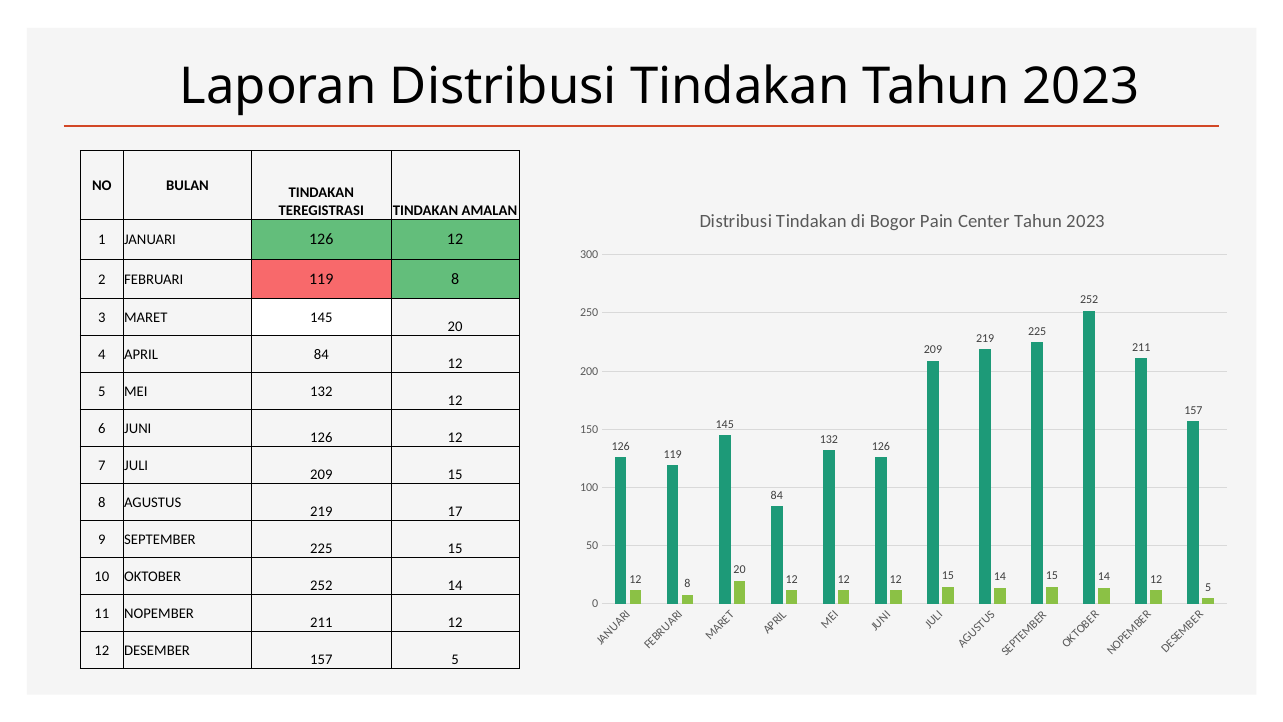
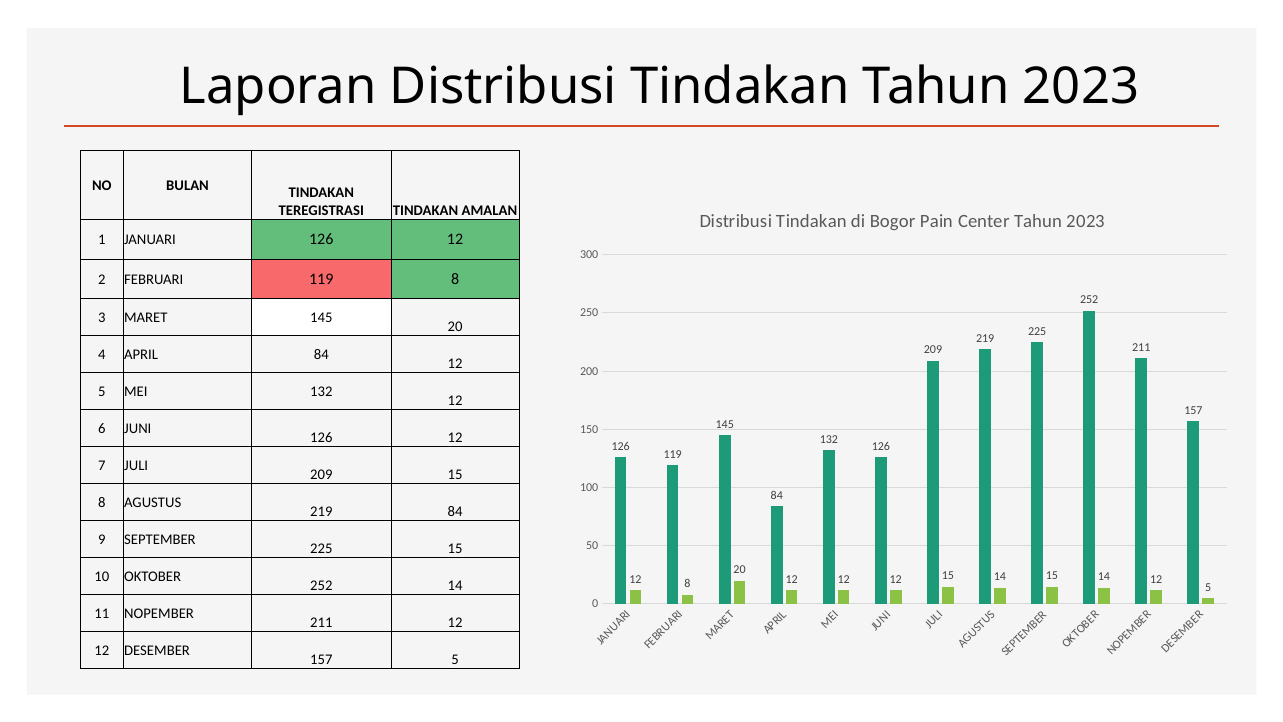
219 17: 17 -> 84
